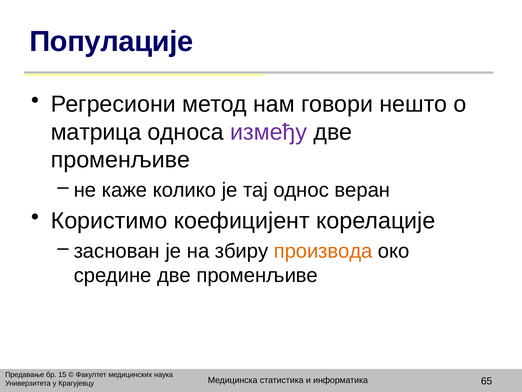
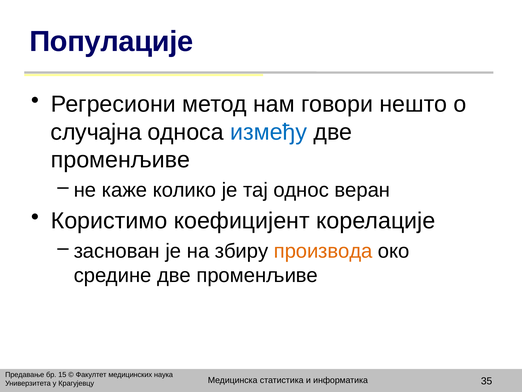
матрица: матрица -> случајна
између colour: purple -> blue
65: 65 -> 35
